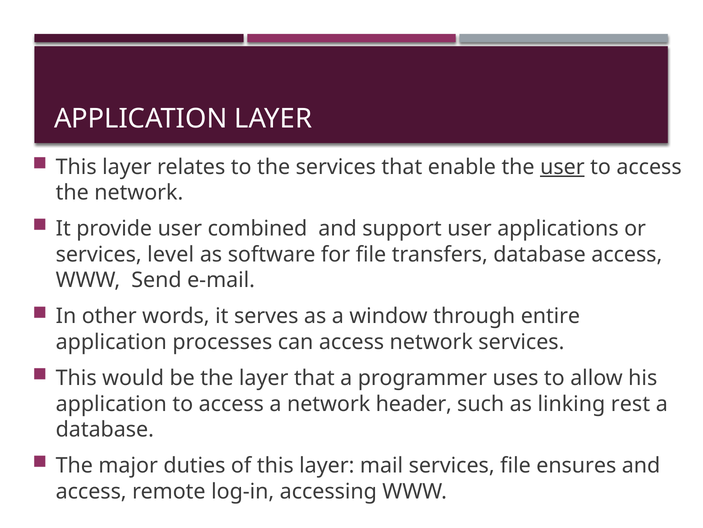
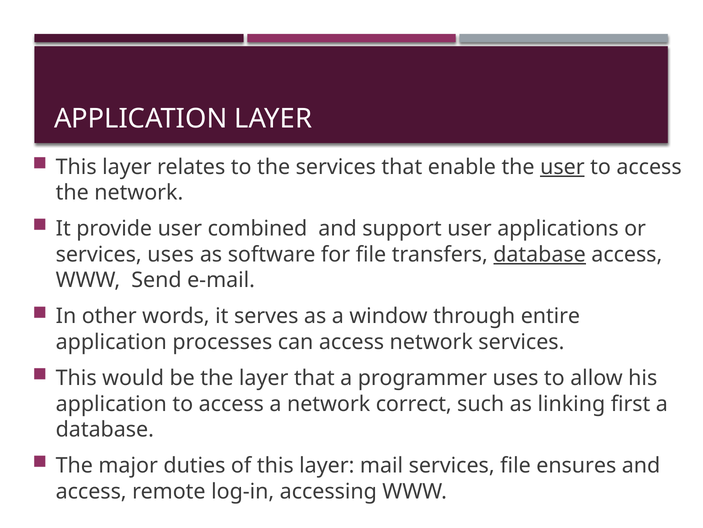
services level: level -> uses
database at (540, 254) underline: none -> present
header: header -> correct
rest: rest -> first
